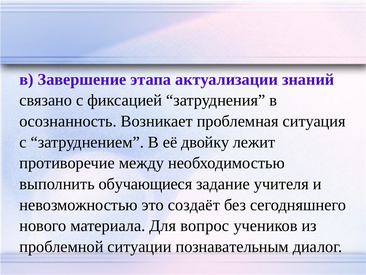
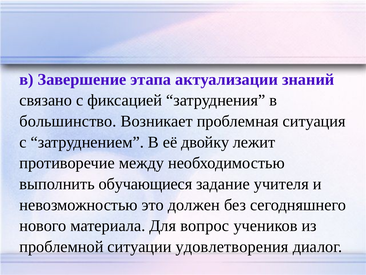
осознанность: осознанность -> большинство
создаёт: создаёт -> должен
познавательным: познавательным -> удовлетворения
